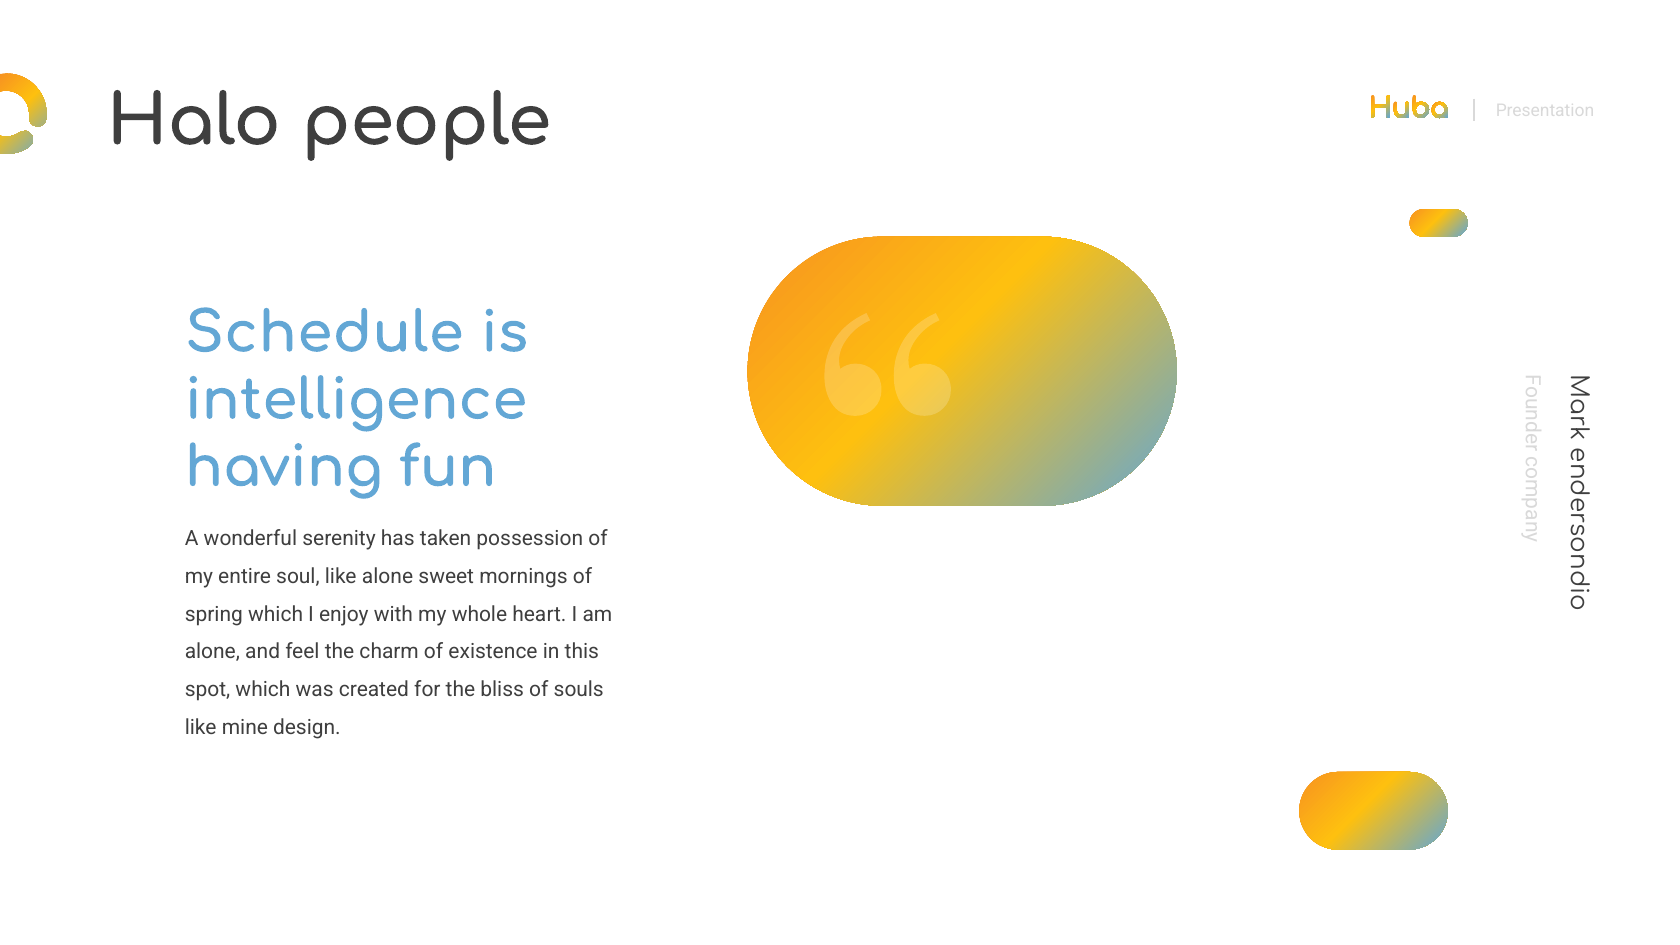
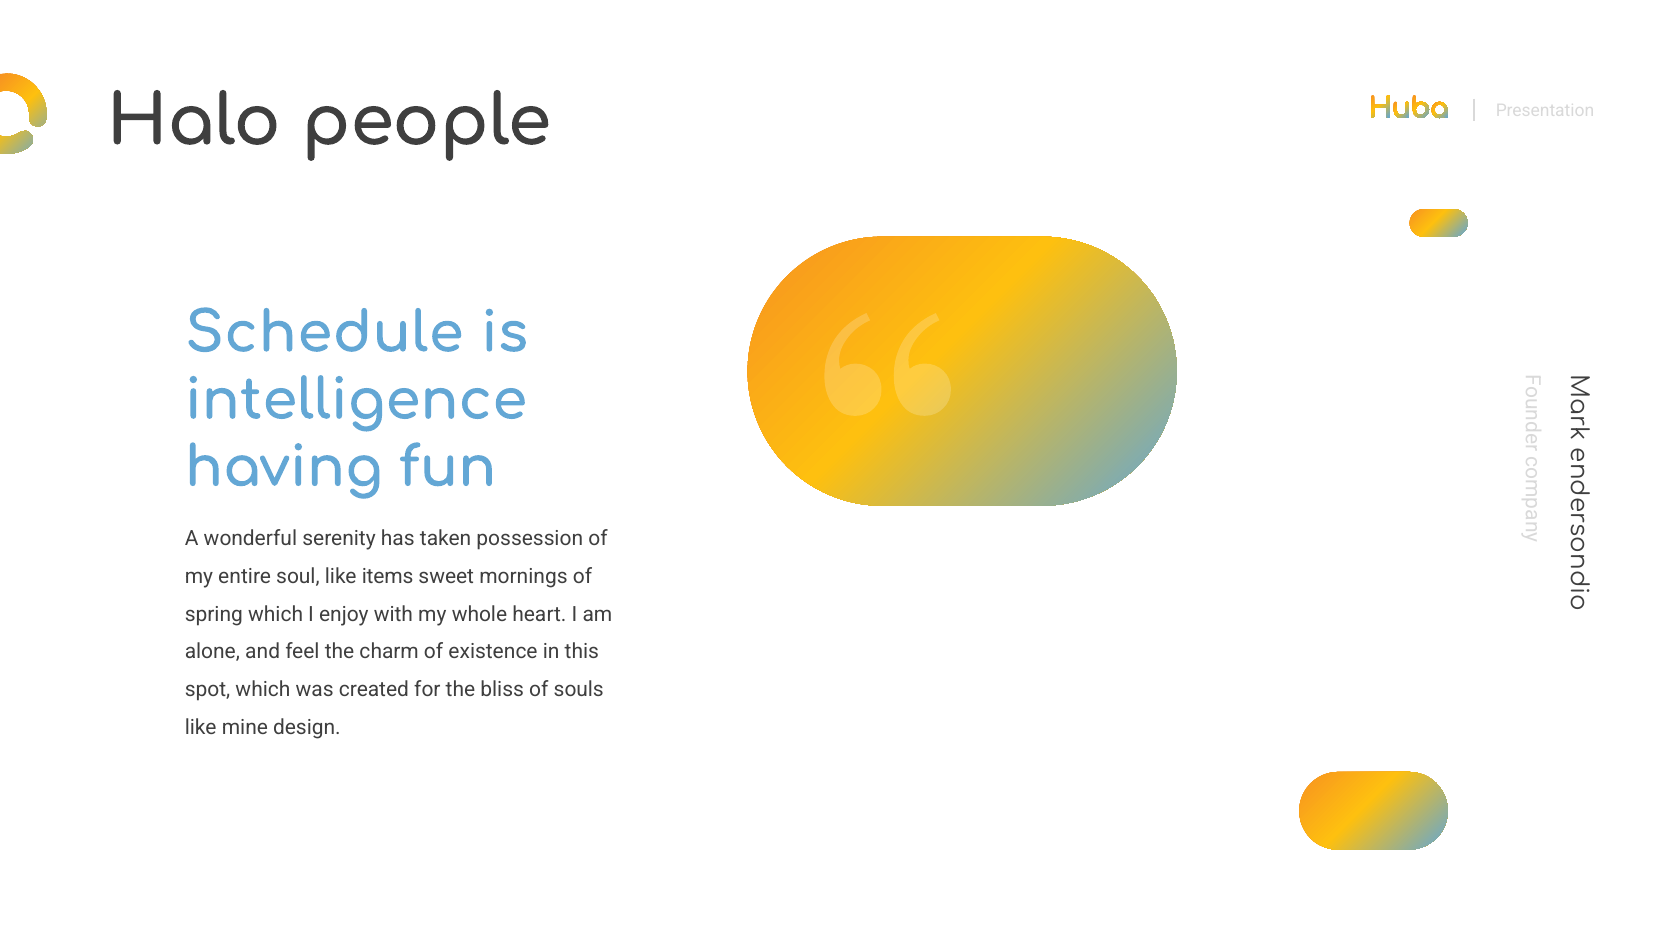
like alone: alone -> items
